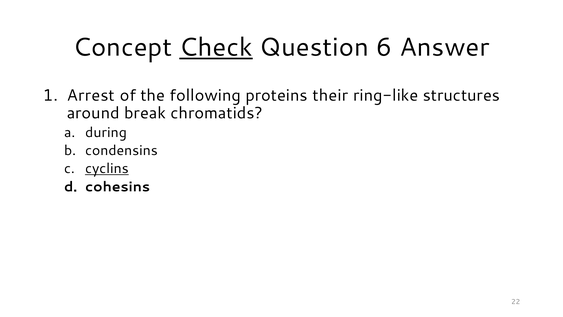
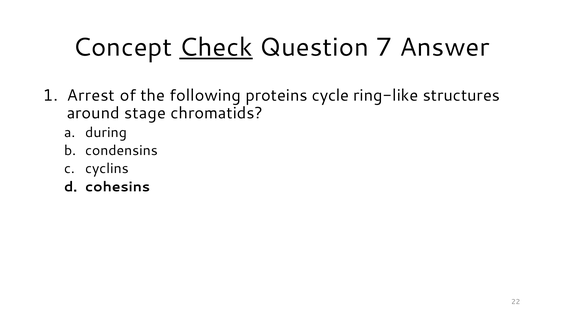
6: 6 -> 7
their: their -> cycle
break: break -> stage
cyclins underline: present -> none
